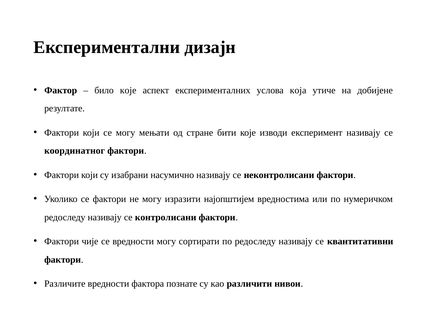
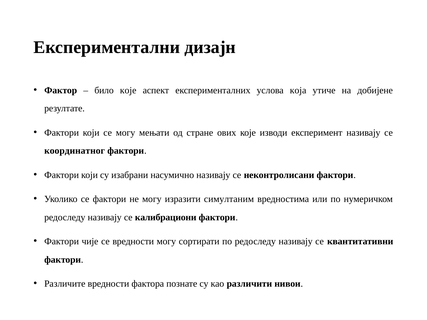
бити: бити -> ових
најопштијем: најопштијем -> симултаним
контролисани: контролисани -> калибрациони
